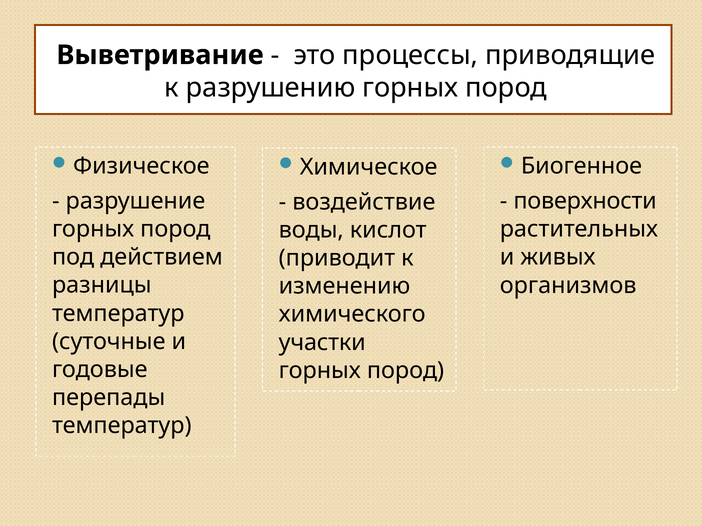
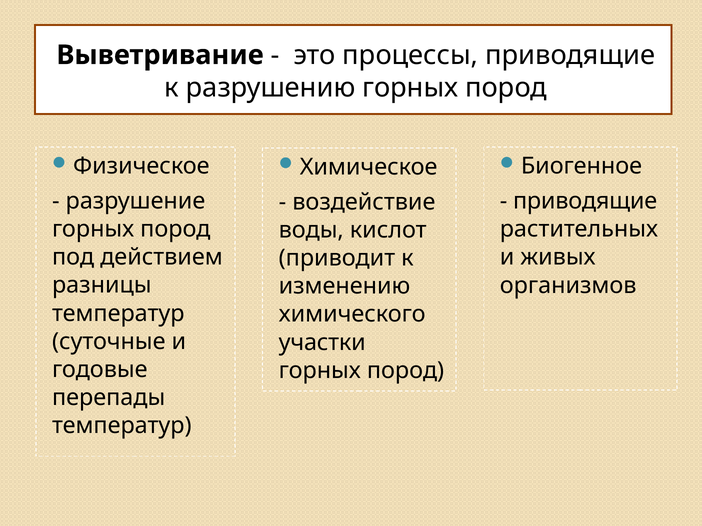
поверхности at (585, 201): поверхности -> приводящие
